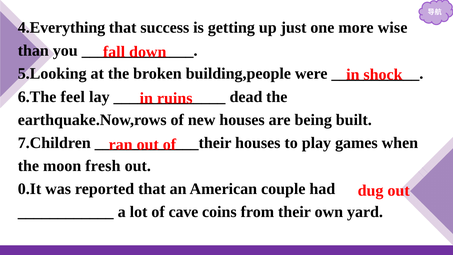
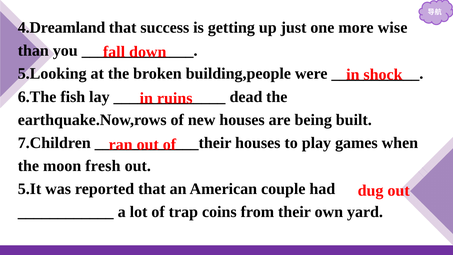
4.Everything: 4.Everything -> 4.Dreamland
feel: feel -> fish
0.It: 0.It -> 5.It
cave: cave -> trap
